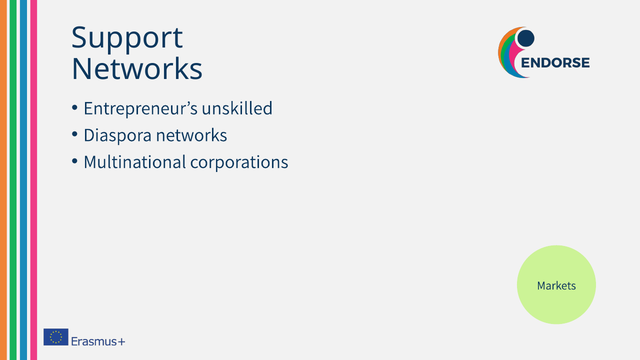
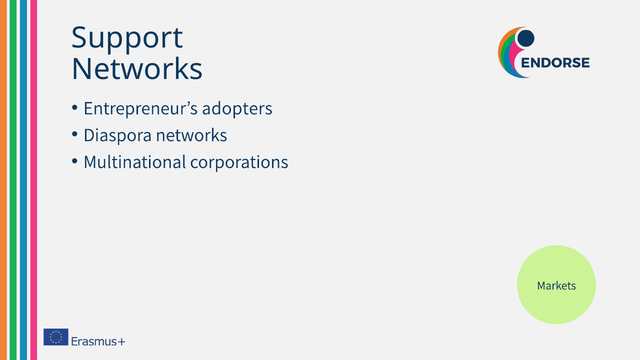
unskilled: unskilled -> adopters
